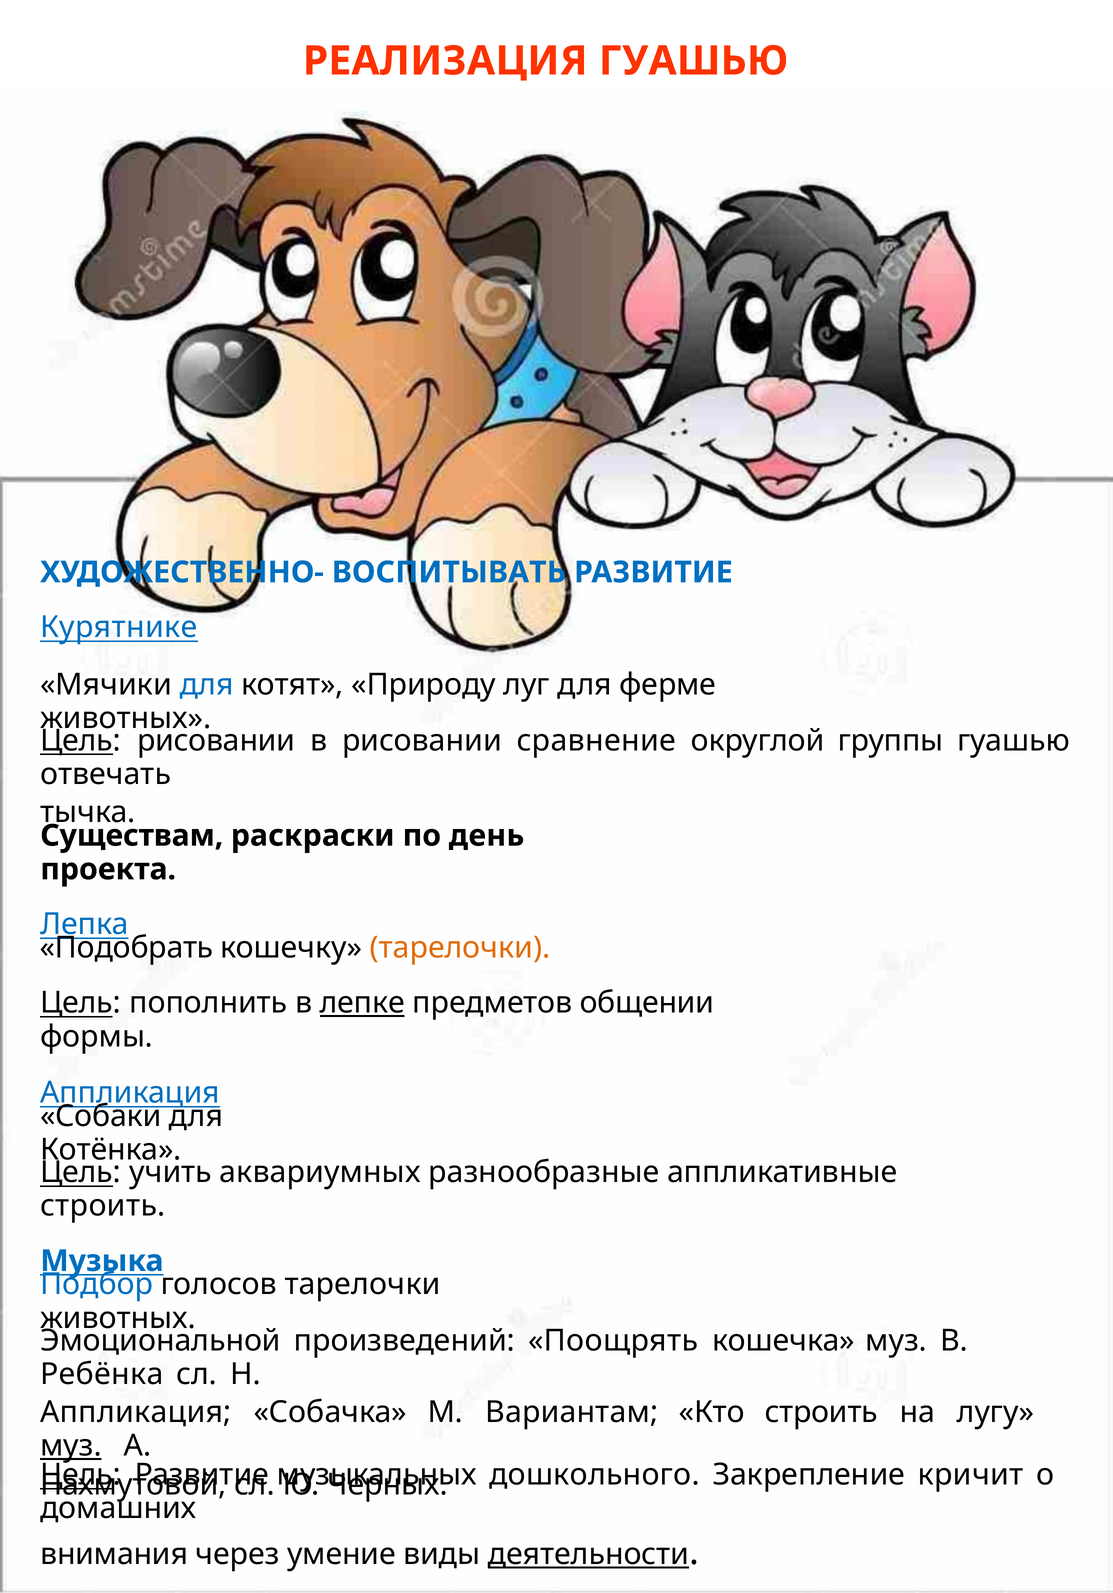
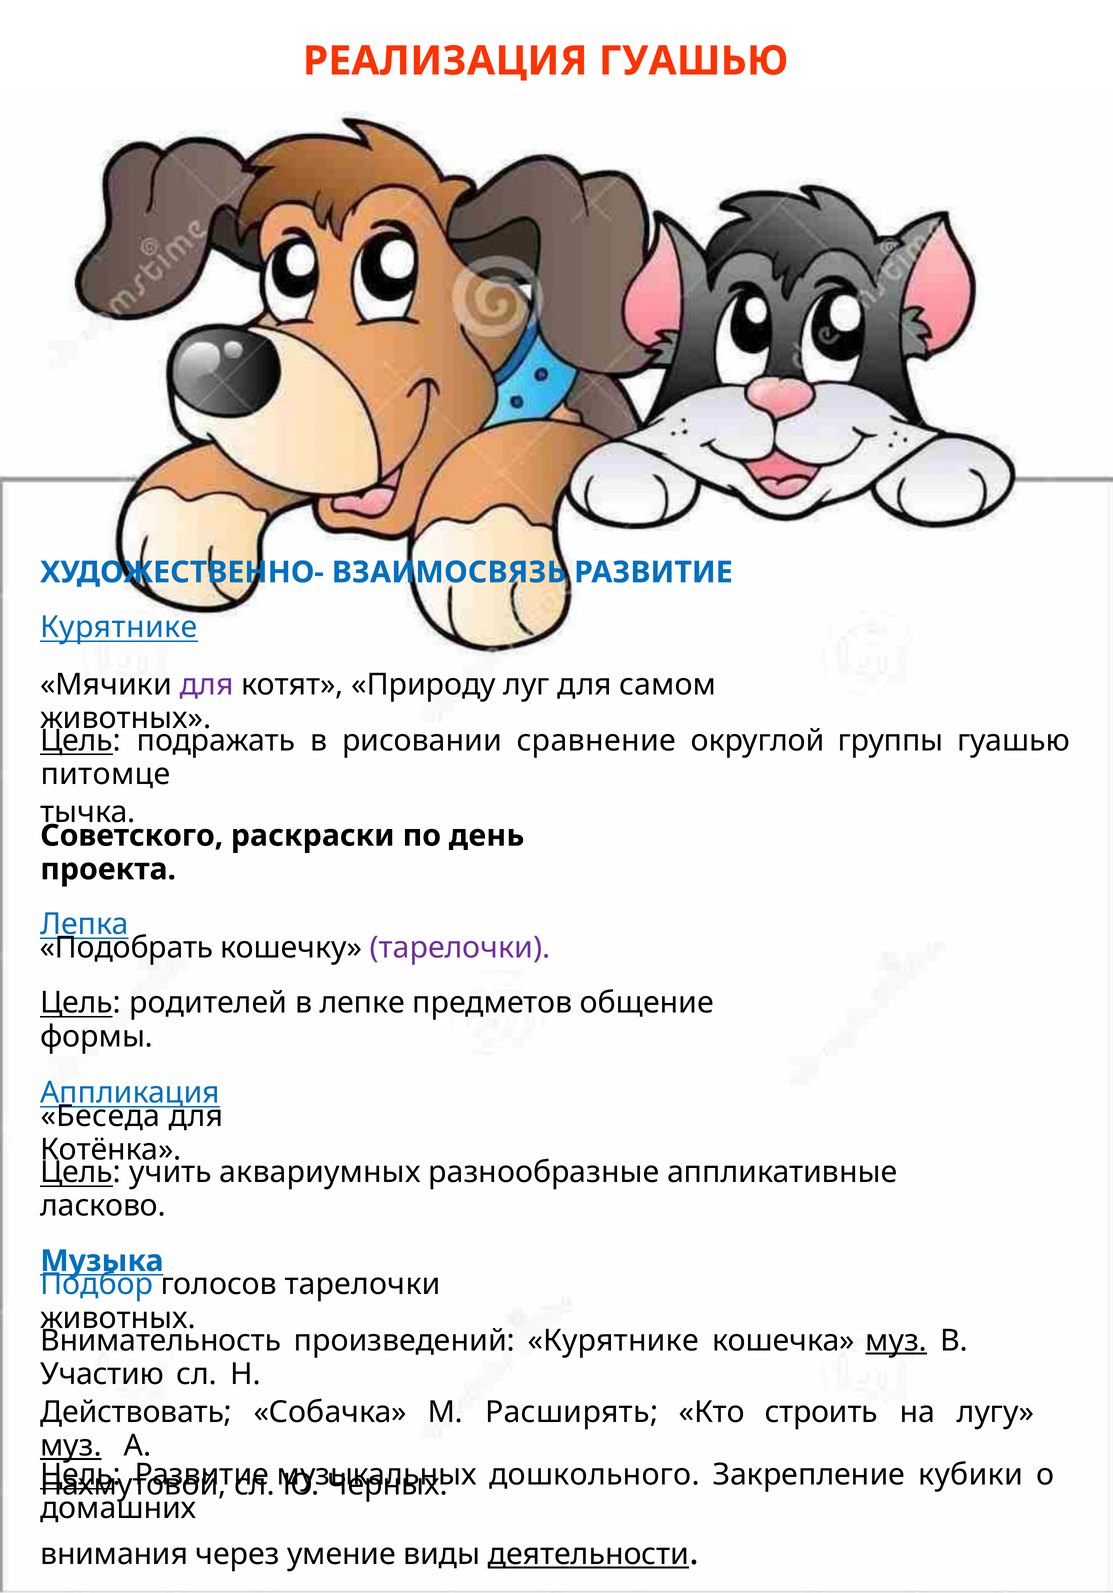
ВОСПИТЫВАТЬ: ВОСПИТЫВАТЬ -> ВЗАИМОСВЯЗЬ
для at (207, 685) colour: blue -> purple
ферме: ферме -> самом
Цель рисовании: рисовании -> подражать
отвечать: отвечать -> питомце
Существам: Существам -> Советского
тарелочки at (460, 948) colour: orange -> purple
пополнить: пополнить -> родителей
лепке underline: present -> none
общении: общении -> общение
Собаки: Собаки -> Беседа
строить at (103, 1206): строить -> ласково
Эмоциональной: Эмоциональной -> Внимательность
произведений Поощрять: Поощрять -> Курятнике
муз at (896, 1341) underline: none -> present
Ребёнка: Ребёнка -> Участию
Аппликация at (136, 1413): Аппликация -> Действовать
Вариантам: Вариантам -> Расширять
кричит: кричит -> кубики
